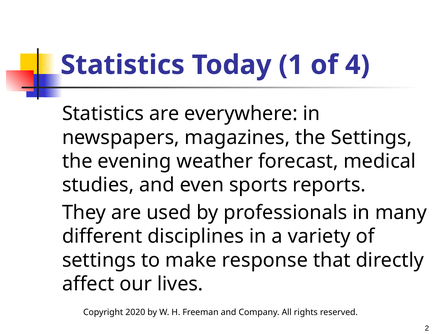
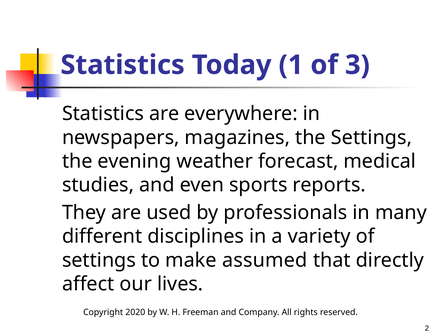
4: 4 -> 3
response: response -> assumed
